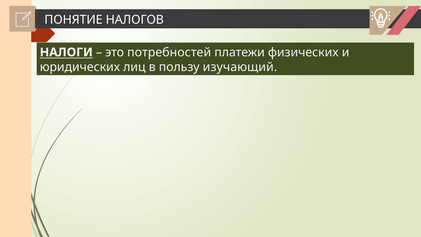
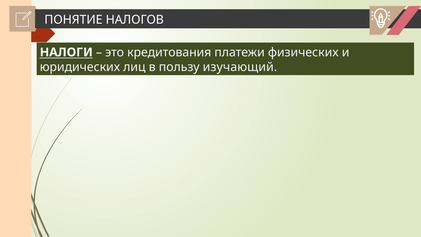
потребностей: потребностей -> кредитования
